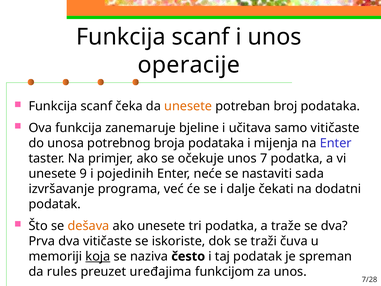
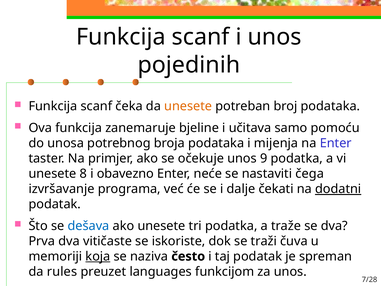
operacije: operacije -> pojedinih
samo vitičaste: vitičaste -> pomoću
7: 7 -> 9
9: 9 -> 8
pojedinih: pojedinih -> obavezno
sada: sada -> čega
dodatni underline: none -> present
dešava colour: orange -> blue
uređajima: uređajima -> languages
